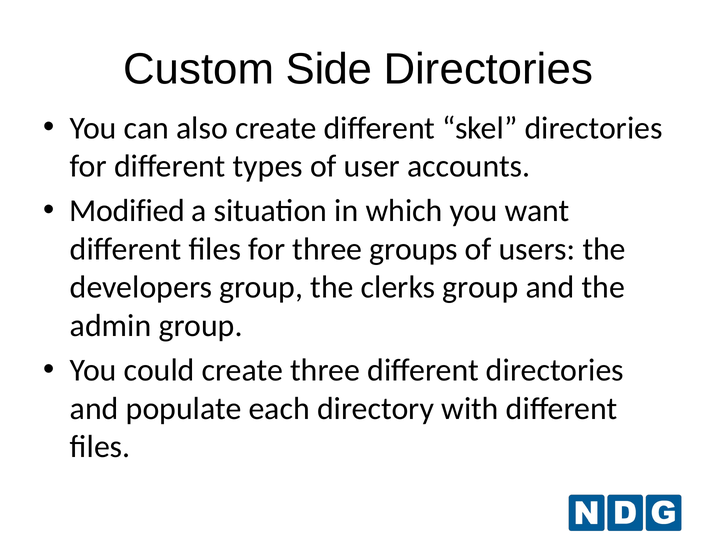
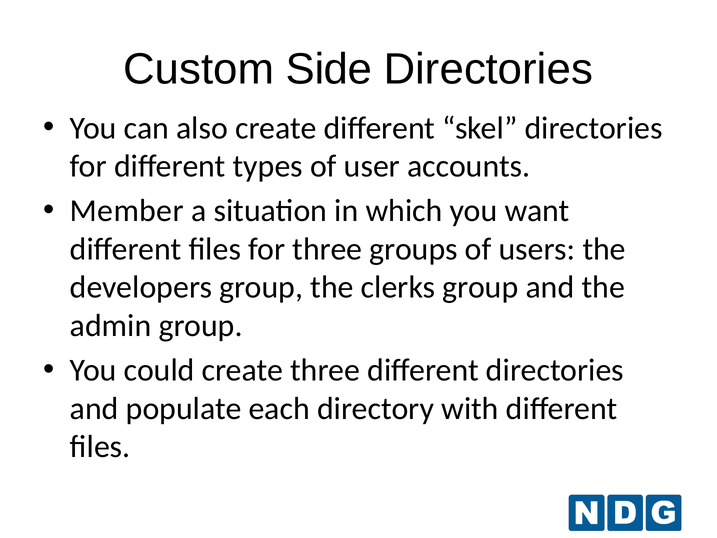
Modified: Modified -> Member
